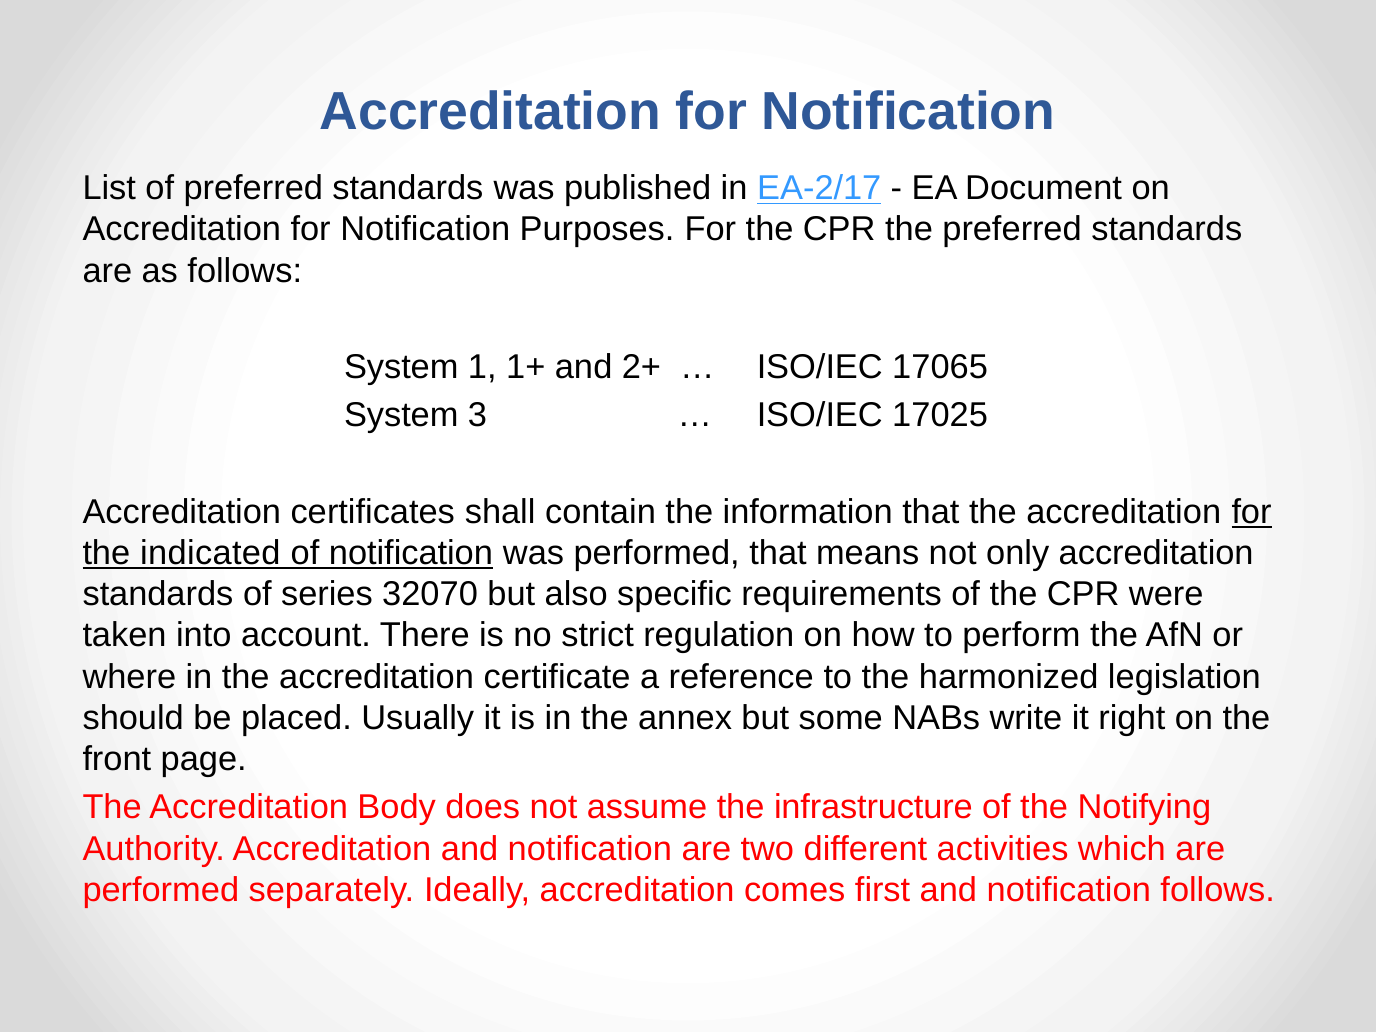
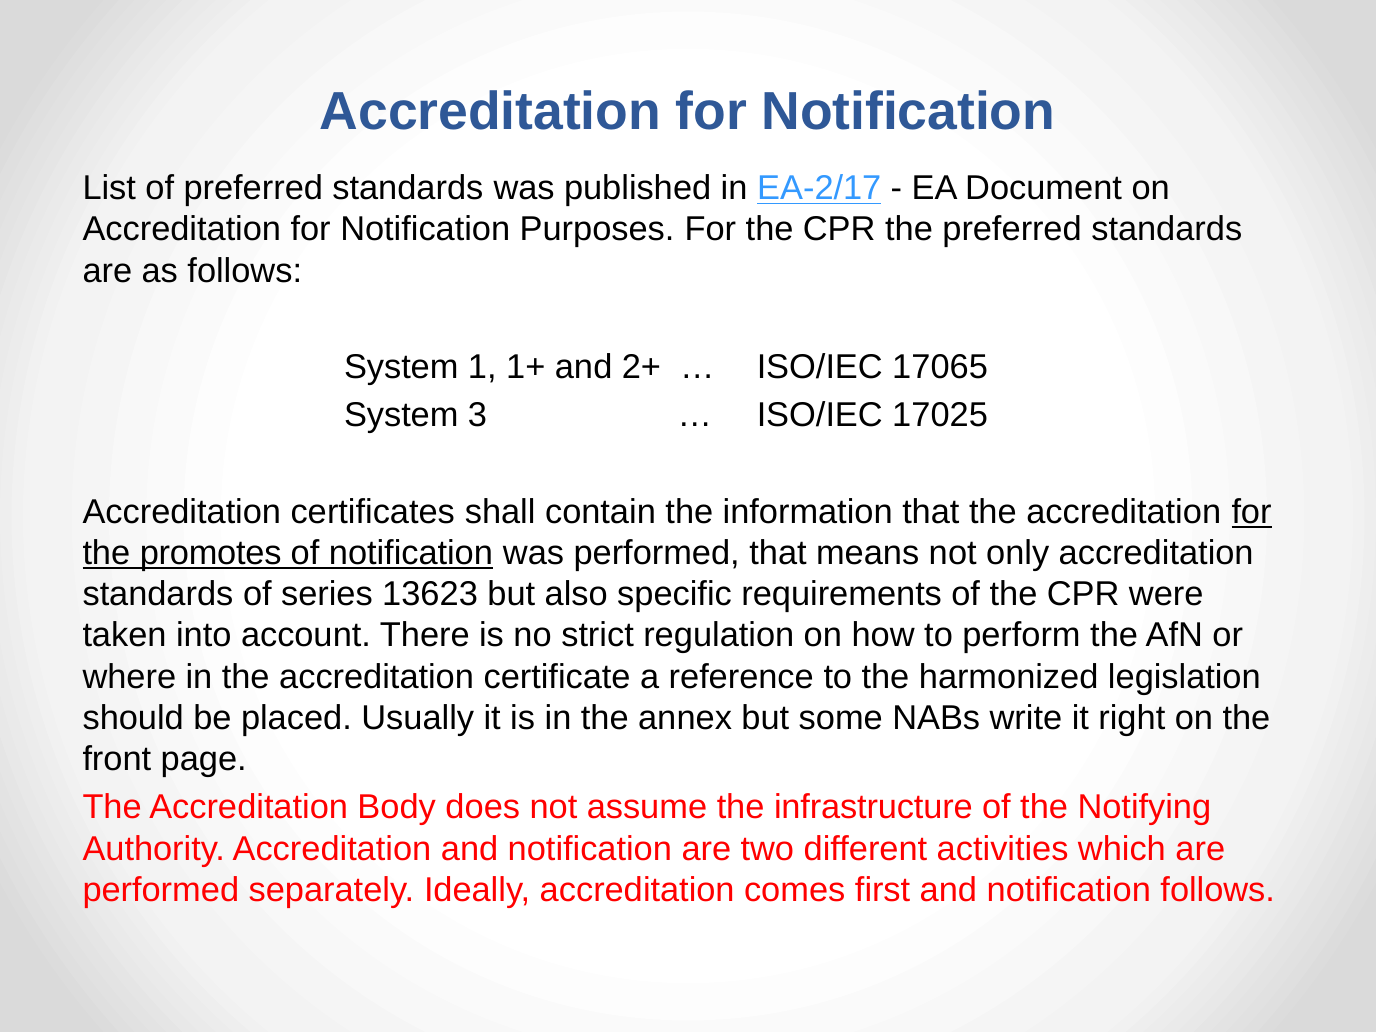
indicated: indicated -> promotes
32070: 32070 -> 13623
